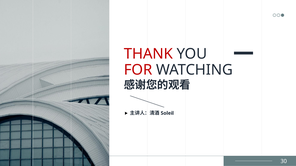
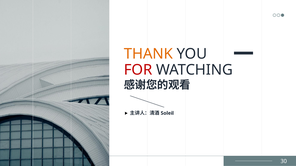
THANK colour: red -> orange
